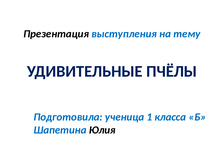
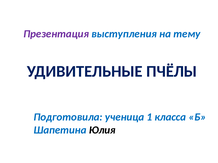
Презентация colour: black -> purple
